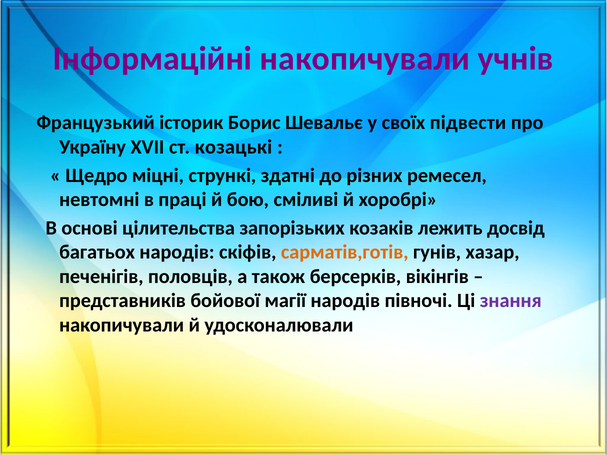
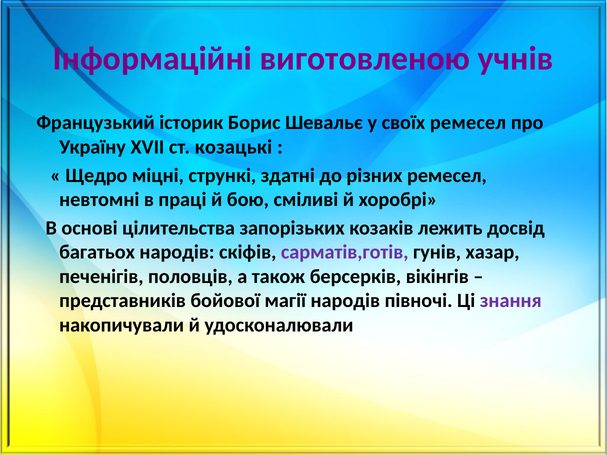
Інформаційні накопичували: накопичували -> виготовленою
своїх підвести: підвести -> ремесел
сарматів,готів colour: orange -> purple
